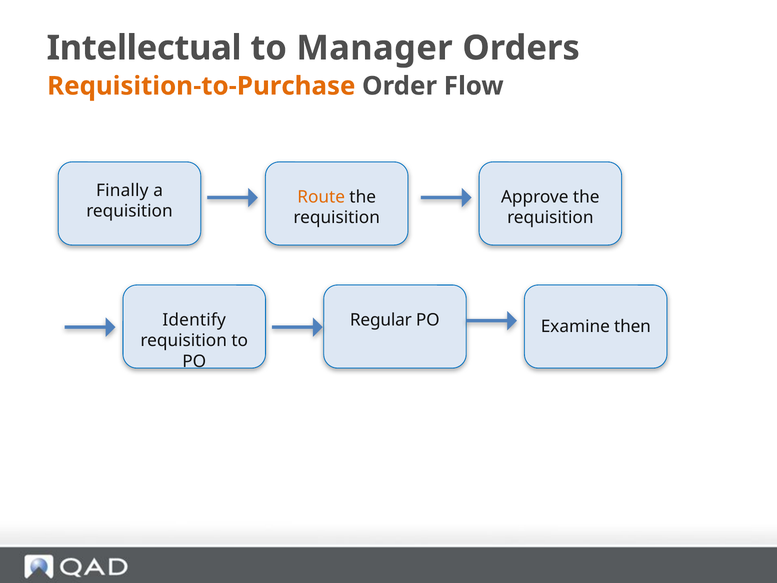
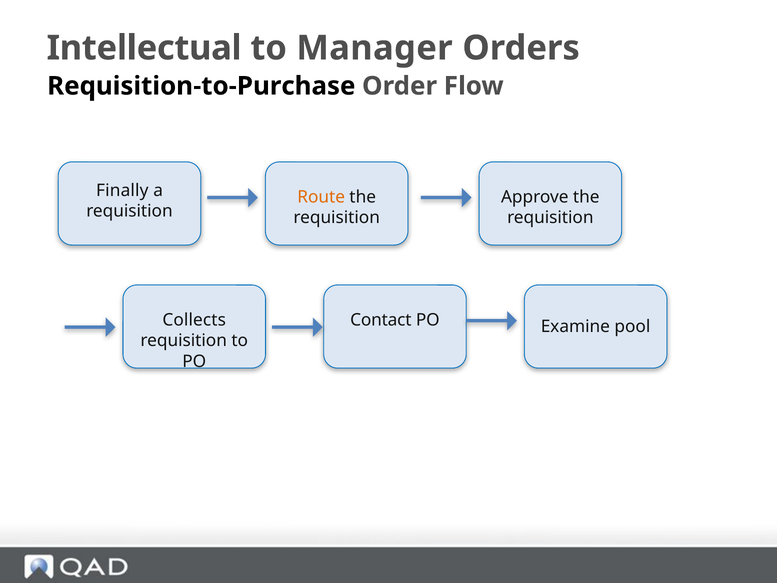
Requisition-to-Purchase colour: orange -> black
Identify: Identify -> Collects
Regular: Regular -> Contact
then: then -> pool
